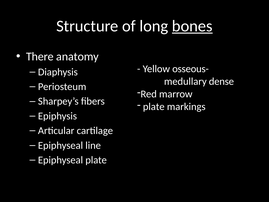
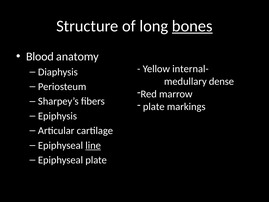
There: There -> Blood
osseous-: osseous- -> internal-
line underline: none -> present
